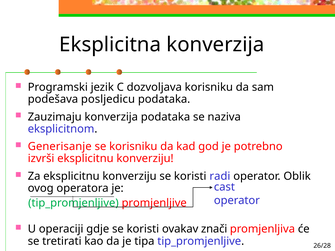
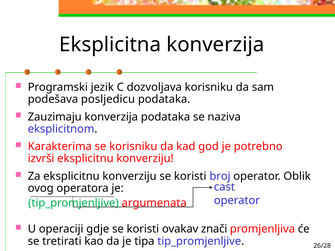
Generisanje: Generisanje -> Karakterima
radi: radi -> broj
promjenljive: promjenljive -> argumenata
